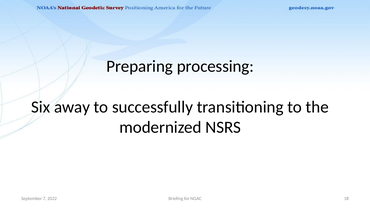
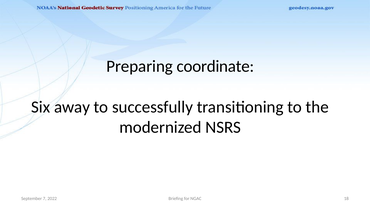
processing: processing -> coordinate
